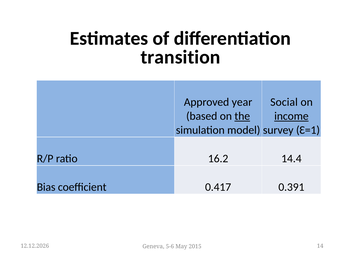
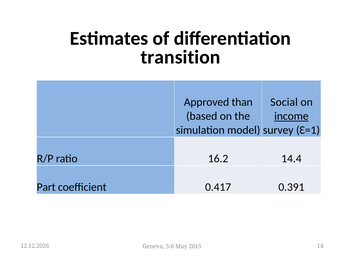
year: year -> than
the underline: present -> none
Bias: Bias -> Part
